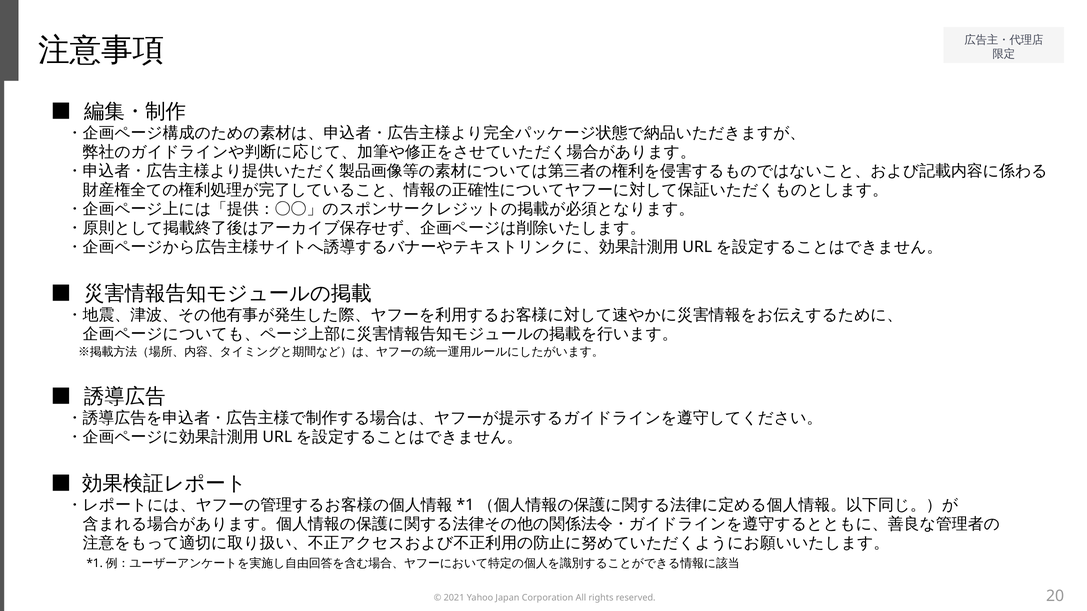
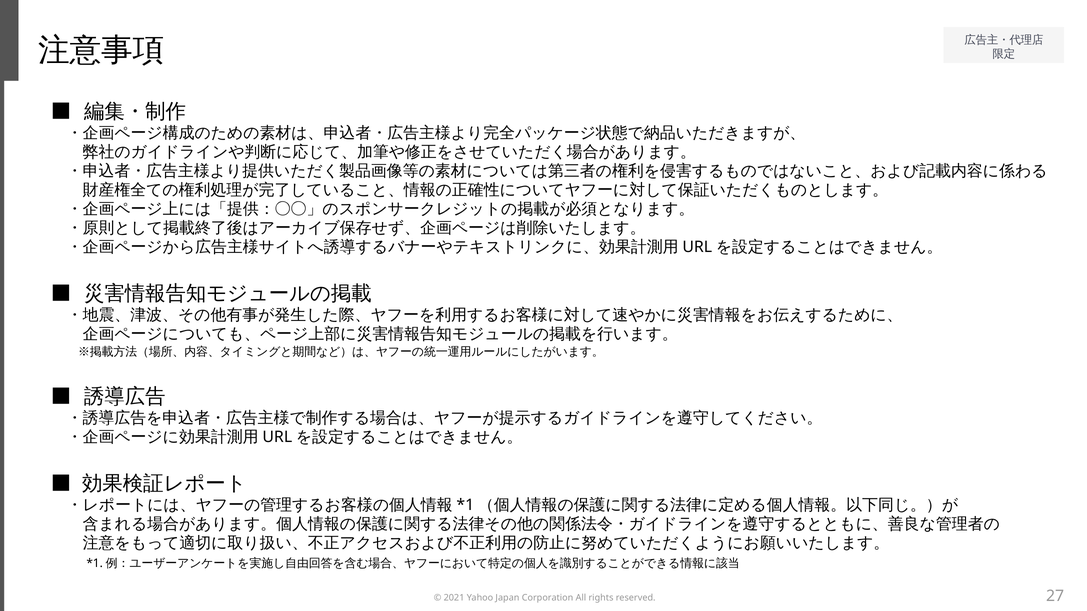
20: 20 -> 27
